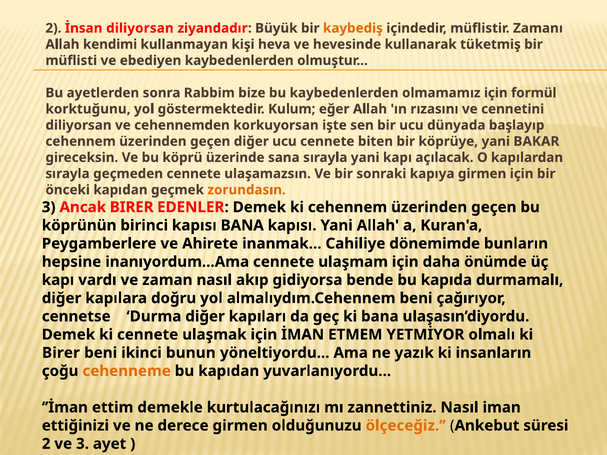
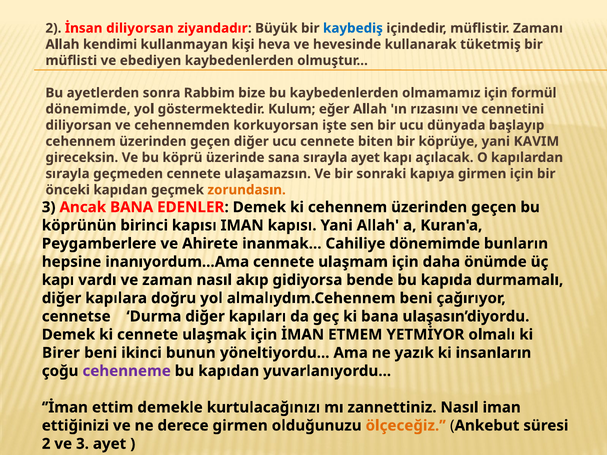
kaybediş colour: orange -> blue
korktuğunu at (88, 109): korktuğunu -> dönemimde
BAKAR: BAKAR -> KAVIM
sırayla yani: yani -> ayet
Ancak BIRER: BIRER -> BANA
kapısı BANA: BANA -> IMAN
cehenneme colour: orange -> purple
